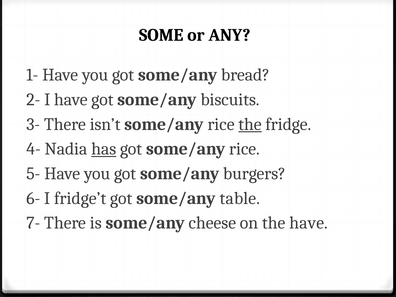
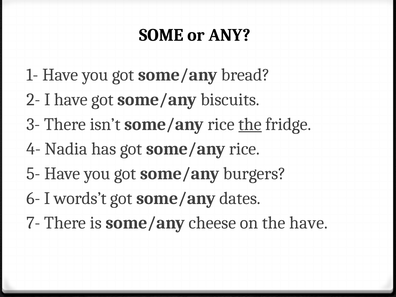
has underline: present -> none
fridge’t: fridge’t -> words’t
table: table -> dates
